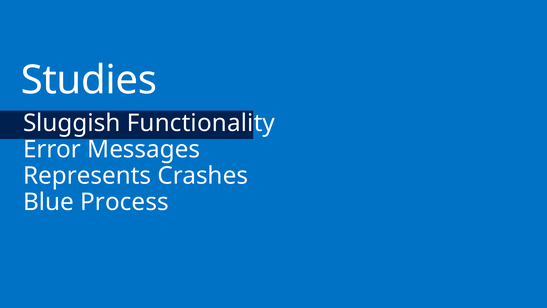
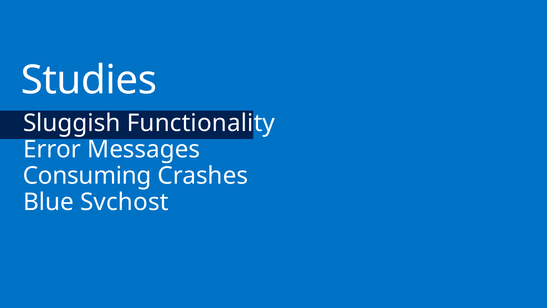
Represents: Represents -> Consuming
Process: Process -> Svchost
